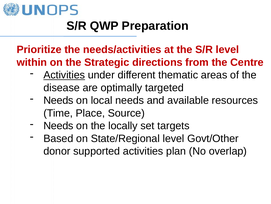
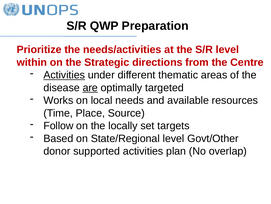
are underline: none -> present
Needs at (58, 100): Needs -> Works
Needs at (58, 125): Needs -> Follow
